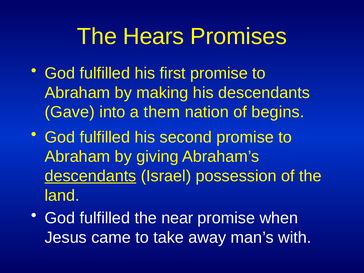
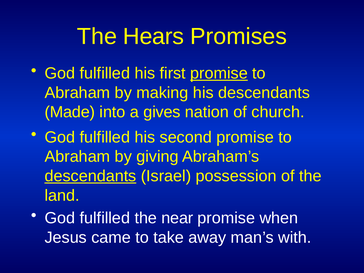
promise at (219, 73) underline: none -> present
Gave: Gave -> Made
them: them -> gives
begins: begins -> church
